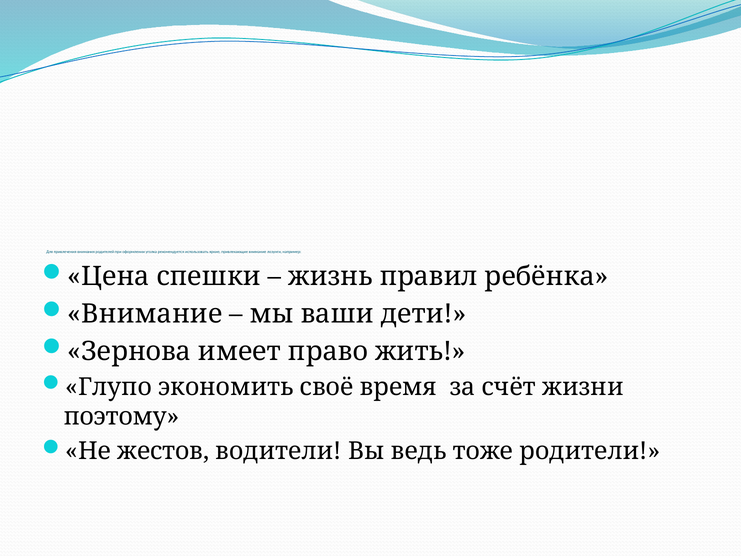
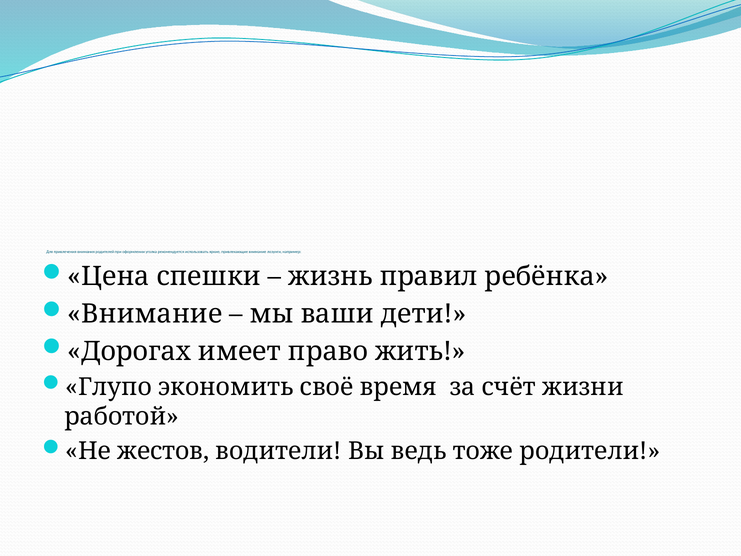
Зернова: Зернова -> Дорогах
поэтому: поэтому -> работой
